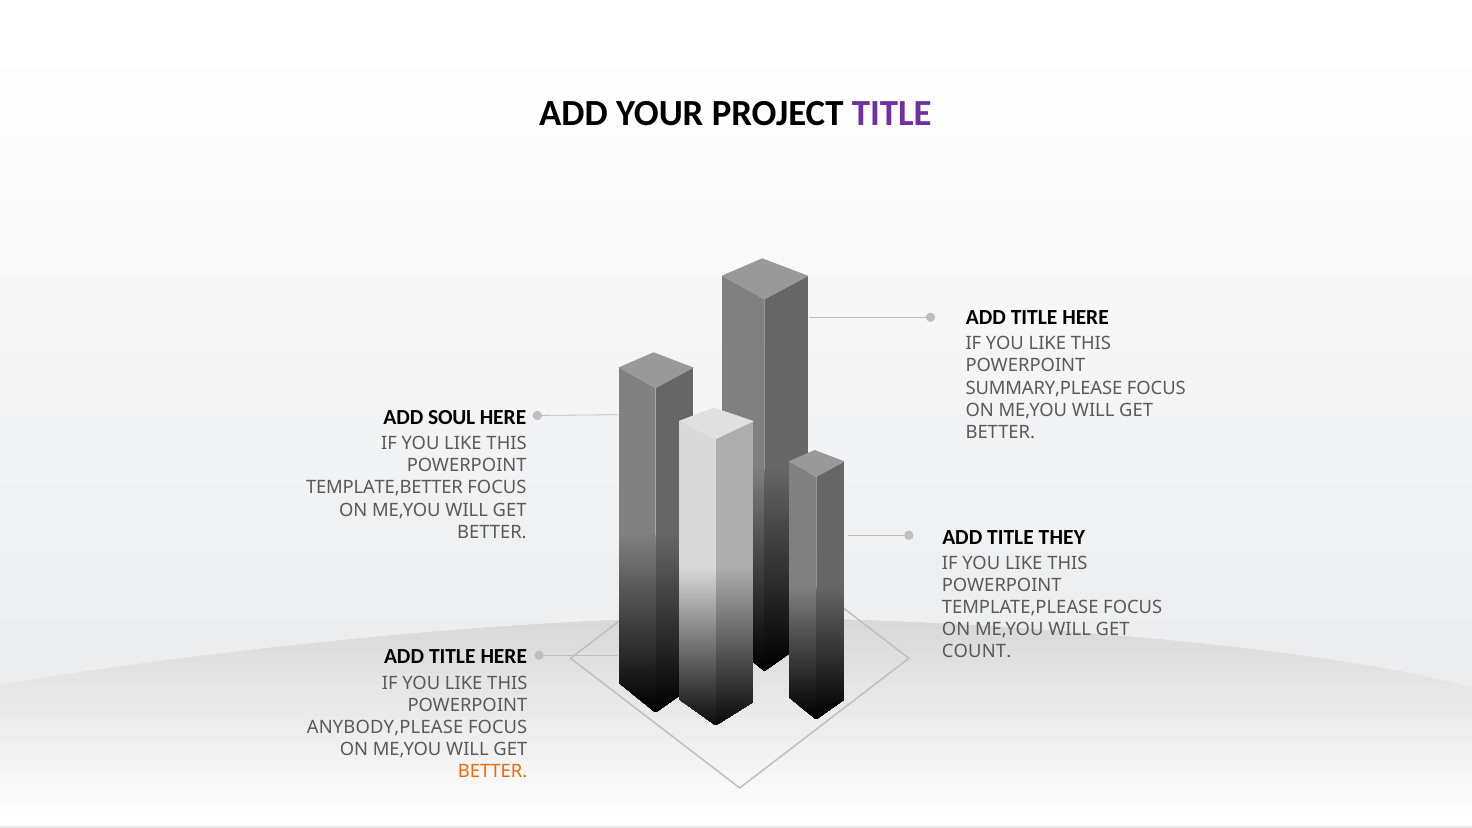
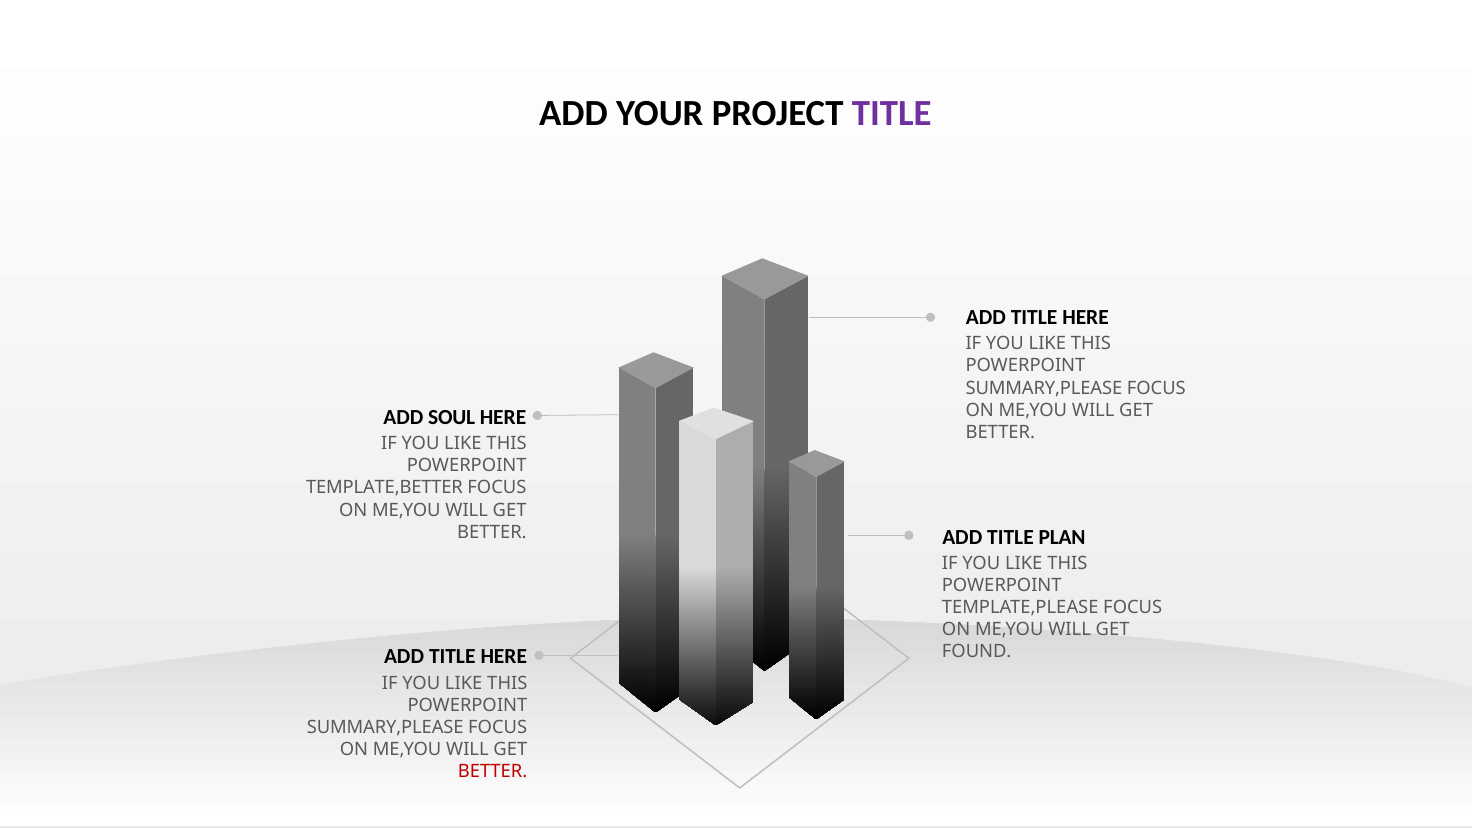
THEY: THEY -> PLAN
COUNT: COUNT -> FOUND
ANYBODY,PLEASE at (385, 727): ANYBODY,PLEASE -> SUMMARY,PLEASE
BETTER at (493, 771) colour: orange -> red
